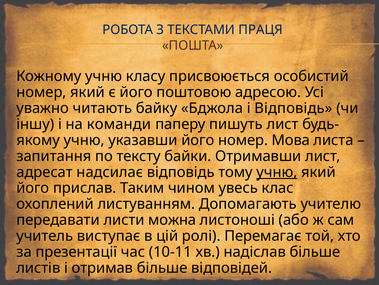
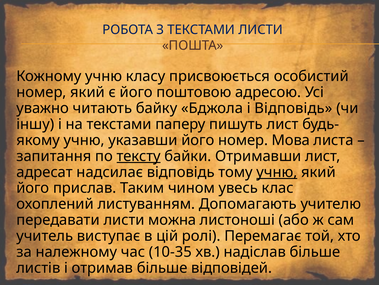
ТЕКСТАМИ ПРАЦЯ: ПРАЦЯ -> ЛИСТИ
на команди: команди -> текстами
тексту underline: none -> present
презентації: презентації -> належному
10-11: 10-11 -> 10-35
